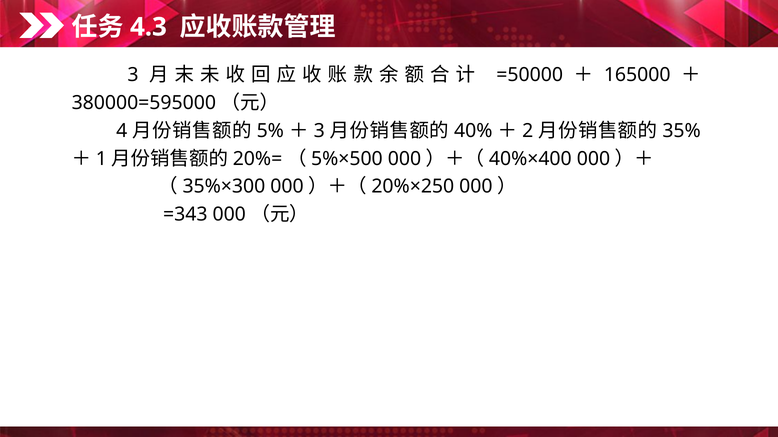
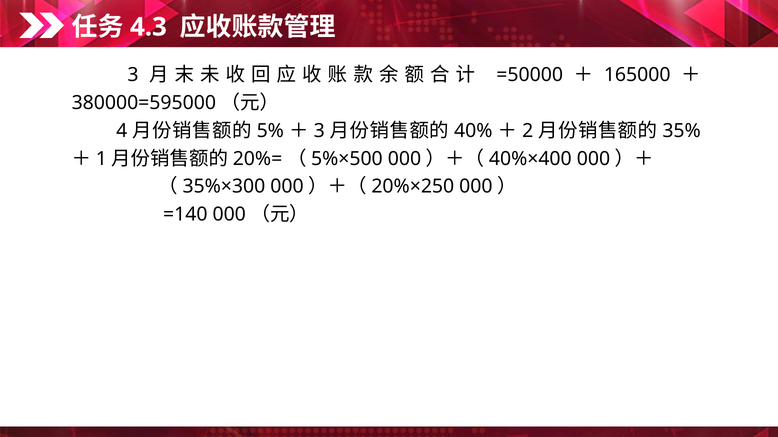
=343: =343 -> =140
